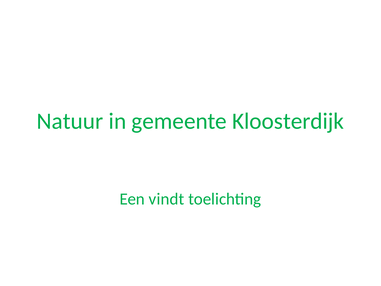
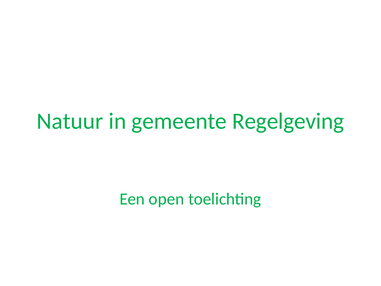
Kloosterdijk: Kloosterdijk -> Regelgeving
vindt: vindt -> open
